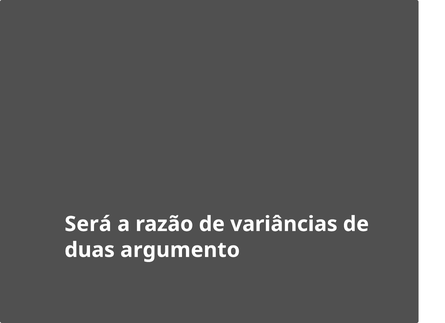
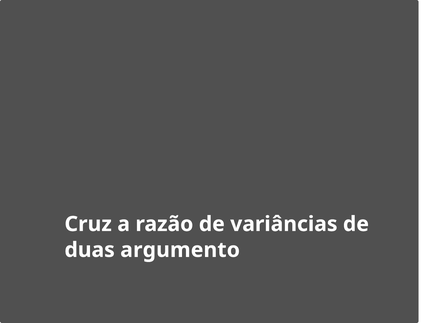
Será: Será -> Cruz
